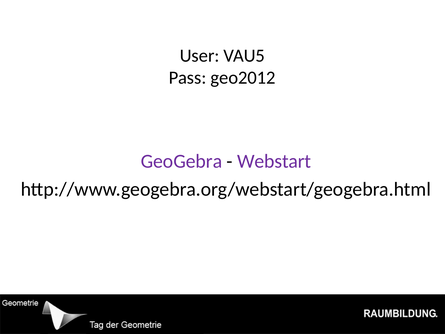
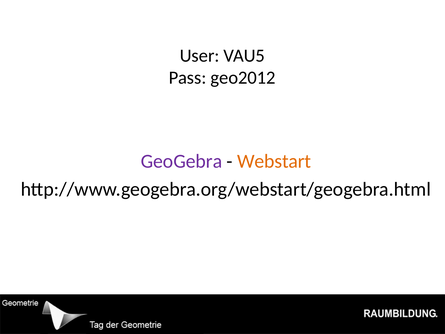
Webstart colour: purple -> orange
